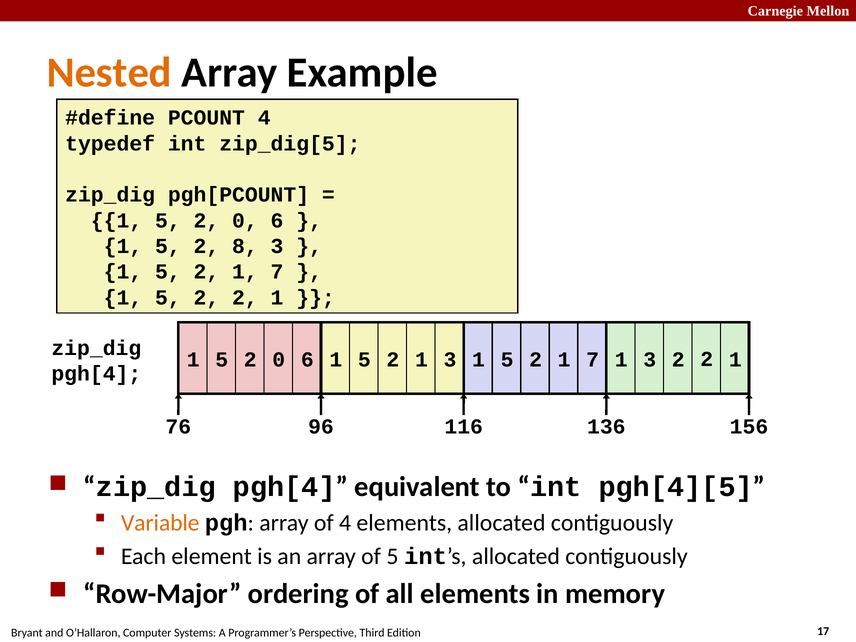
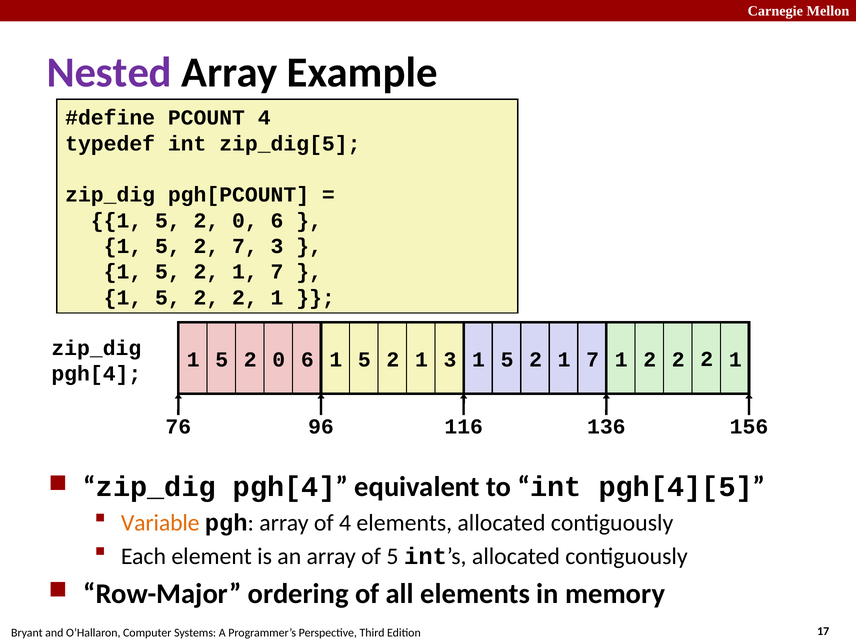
Nested colour: orange -> purple
2 8: 8 -> 7
7 1 3: 3 -> 2
